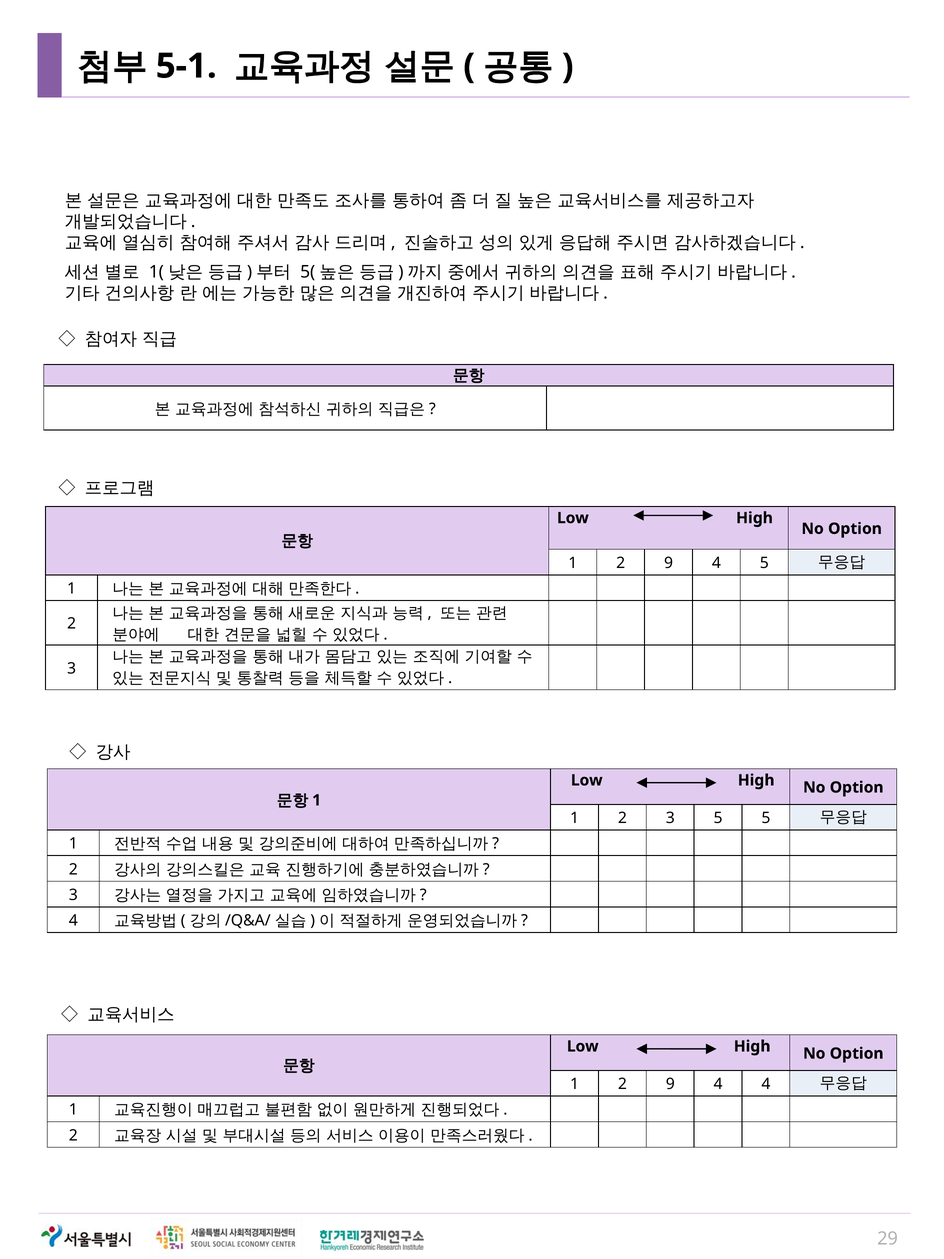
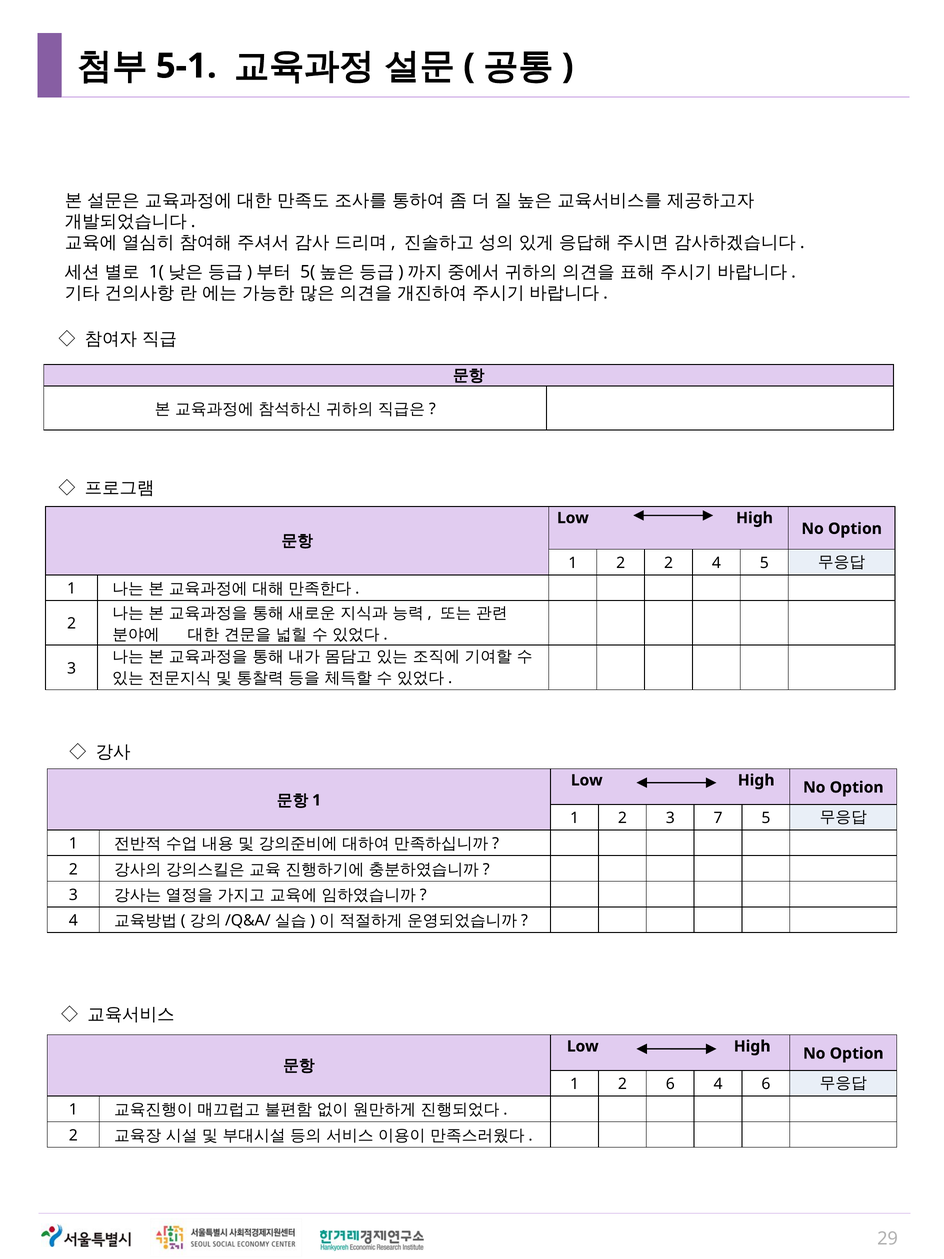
9 at (669, 563): 9 -> 2
3 5: 5 -> 7
9 at (670, 1084): 9 -> 6
4 4: 4 -> 6
